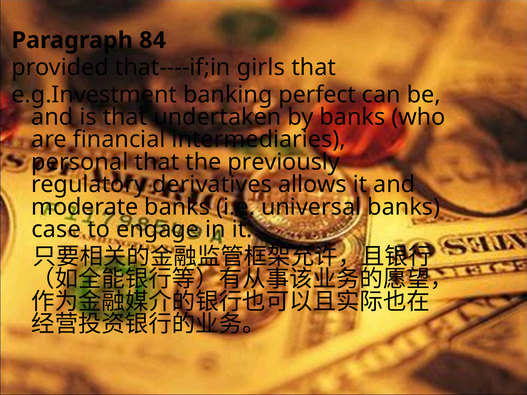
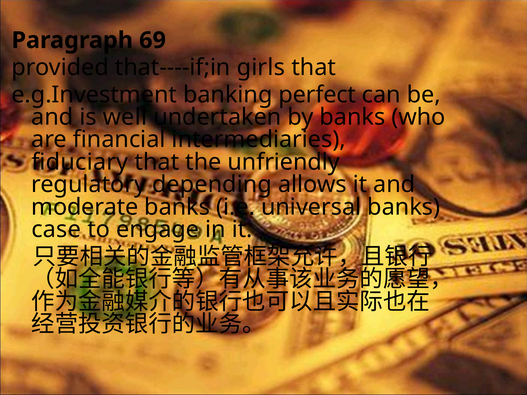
84: 84 -> 69
is that: that -> well
personal: personal -> fiduciary
previously: previously -> unfriendly
derivatives: derivatives -> depending
